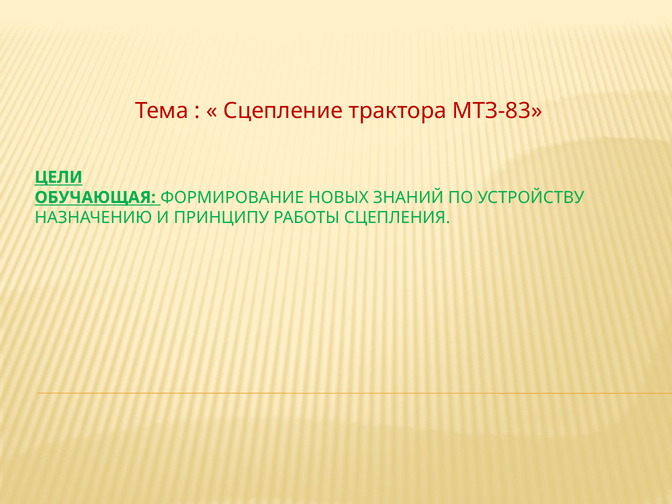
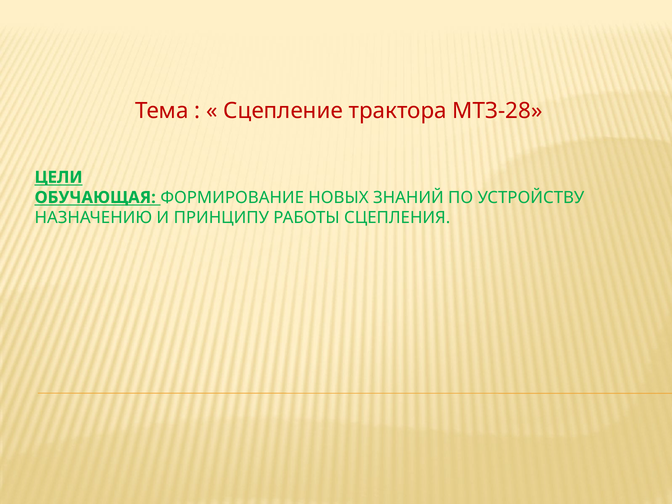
МТЗ-83: МТЗ-83 -> МТЗ-28
